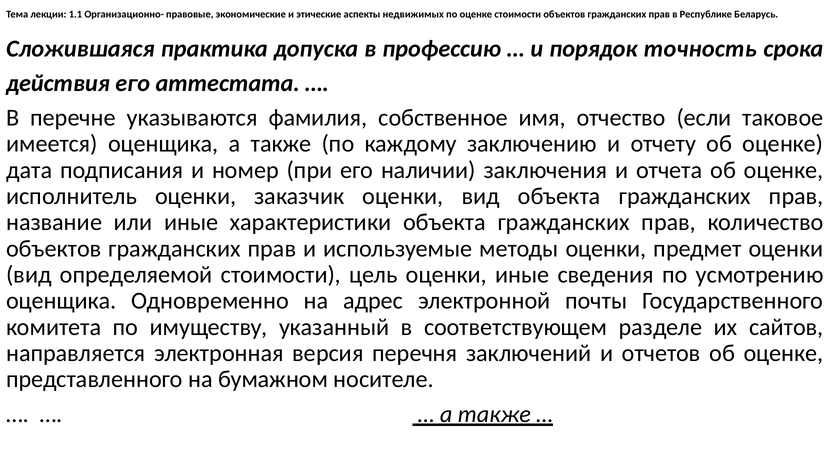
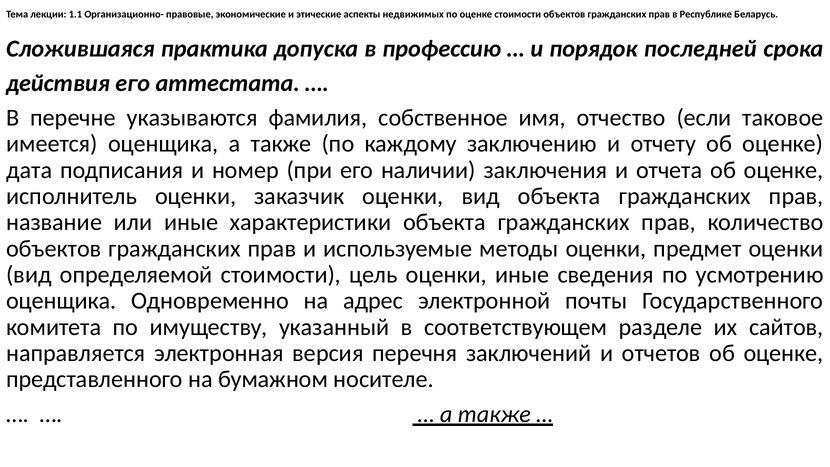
точность: точность -> последней
